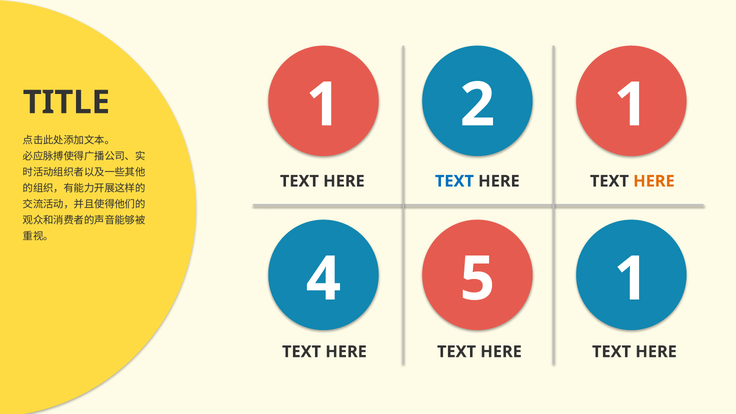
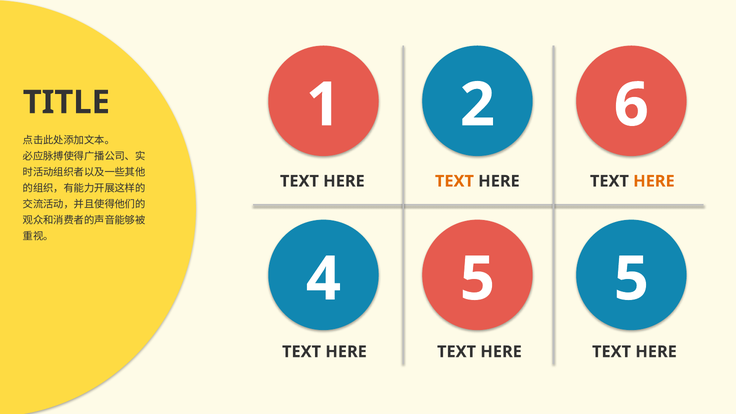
2 1: 1 -> 6
TEXT at (454, 181) colour: blue -> orange
5 1: 1 -> 5
